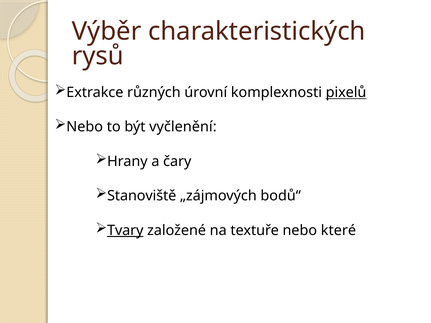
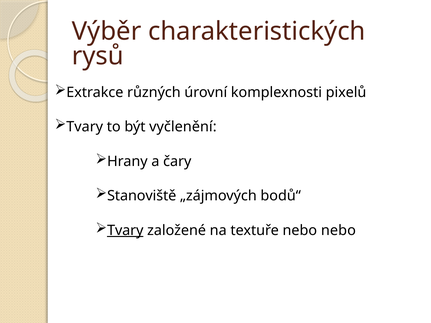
pixelů underline: present -> none
Nebo at (85, 127): Nebo -> Tvary
nebo které: které -> nebo
